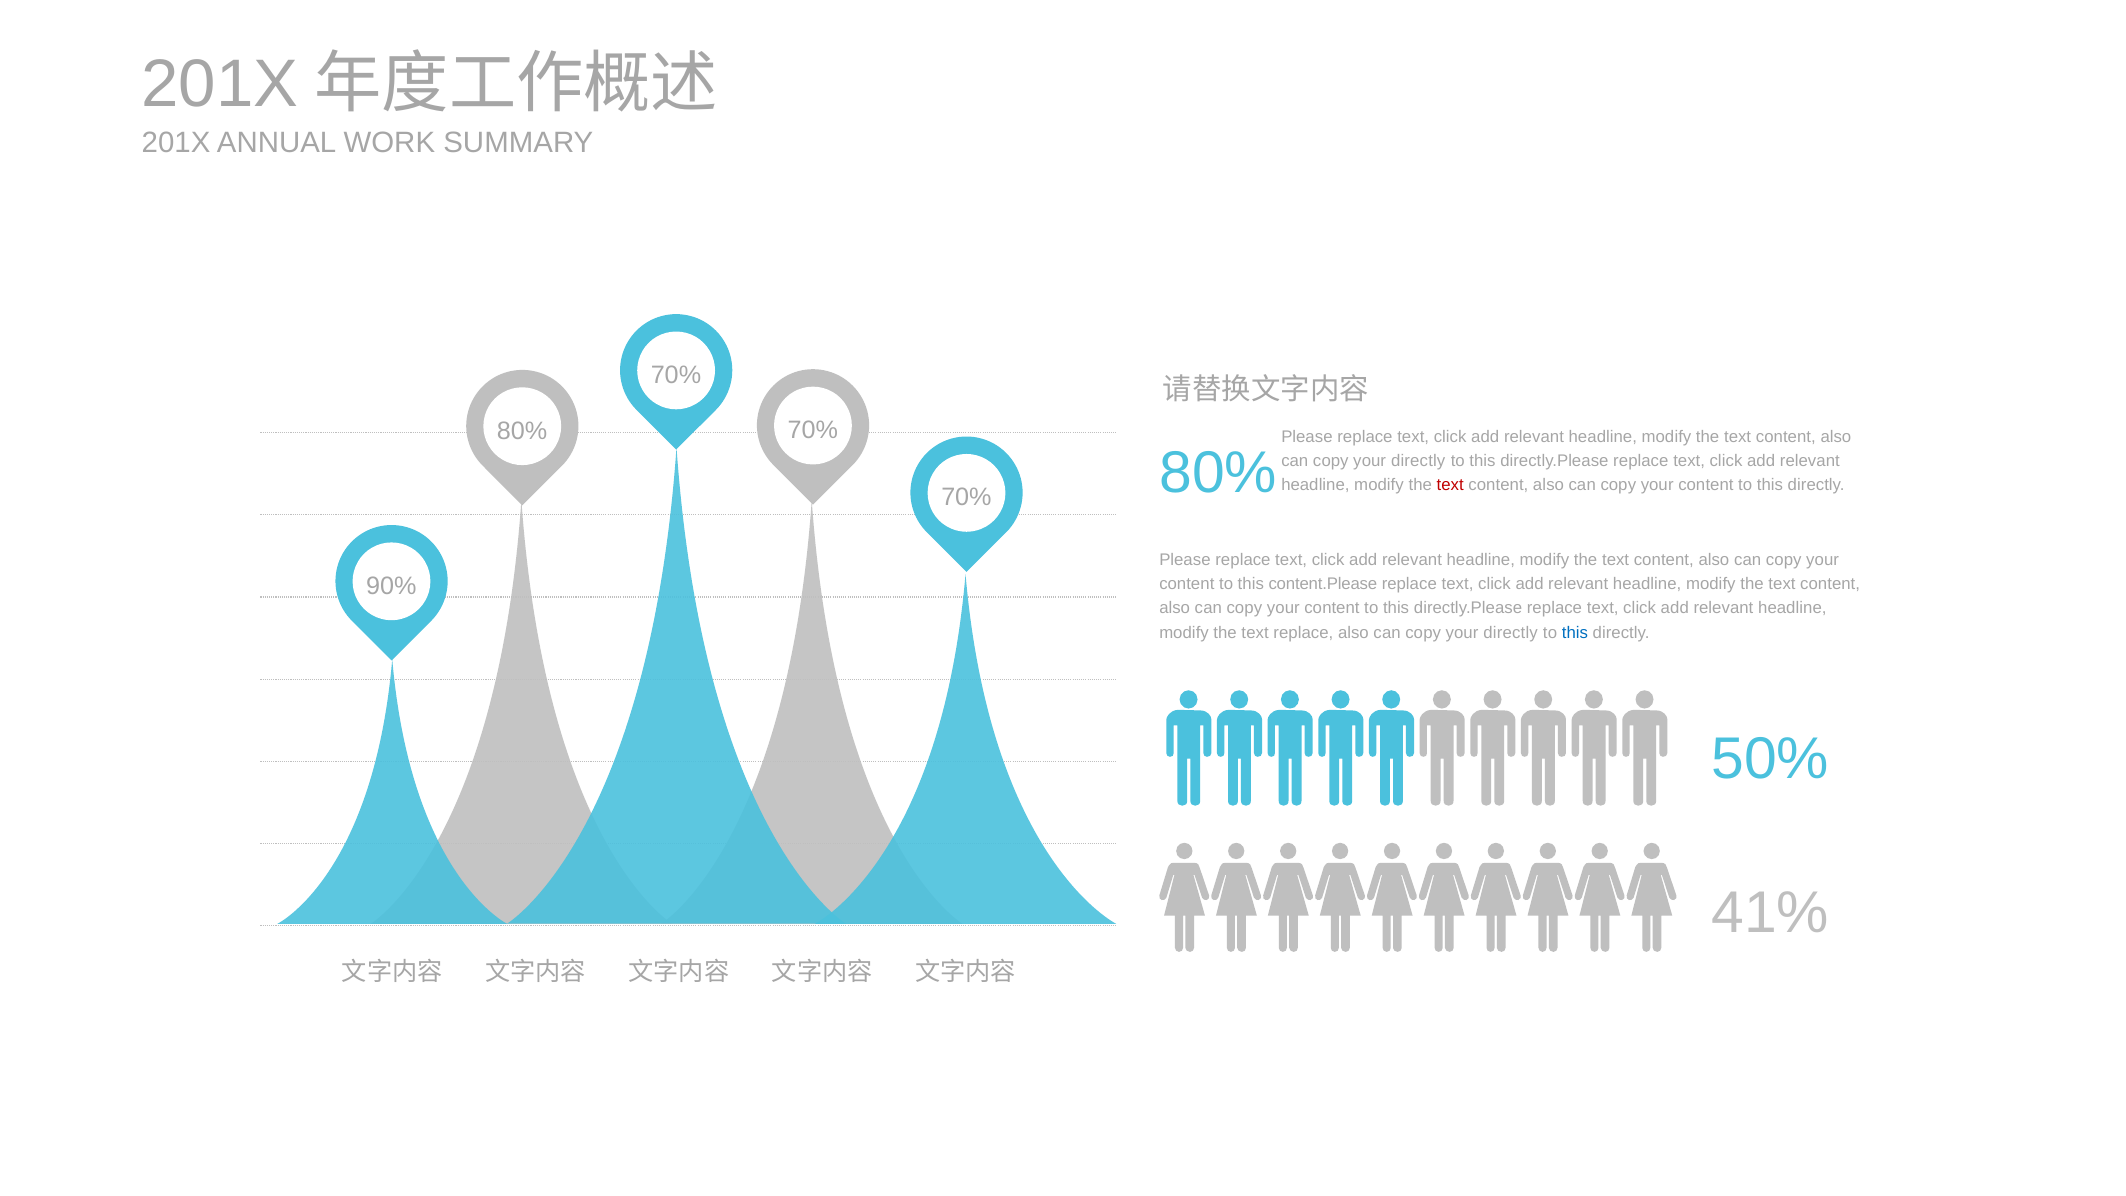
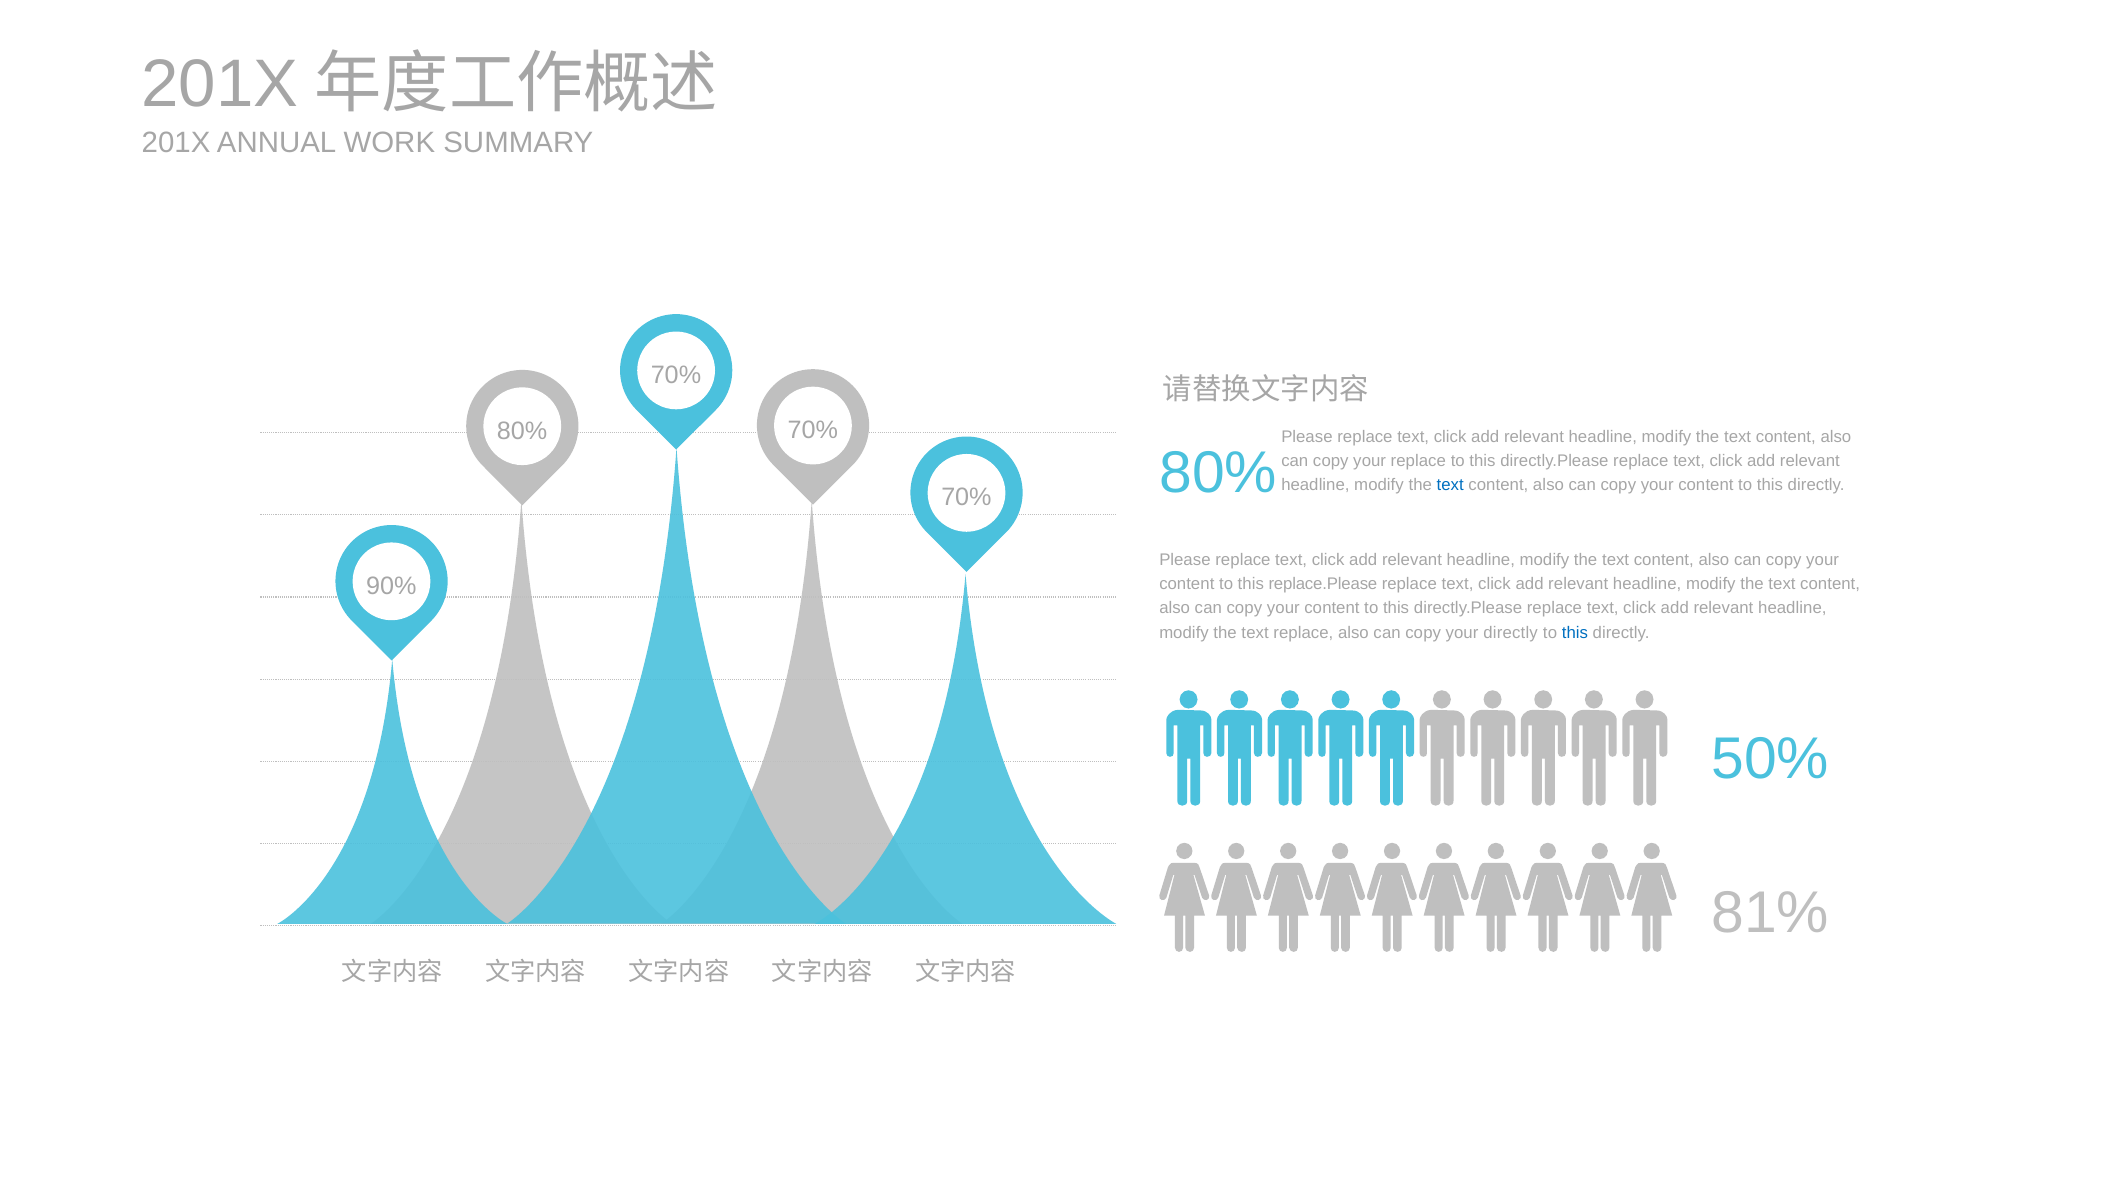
directly at (1418, 461): directly -> replace
text at (1450, 485) colour: red -> blue
content.Please: content.Please -> replace.Please
41%: 41% -> 81%
